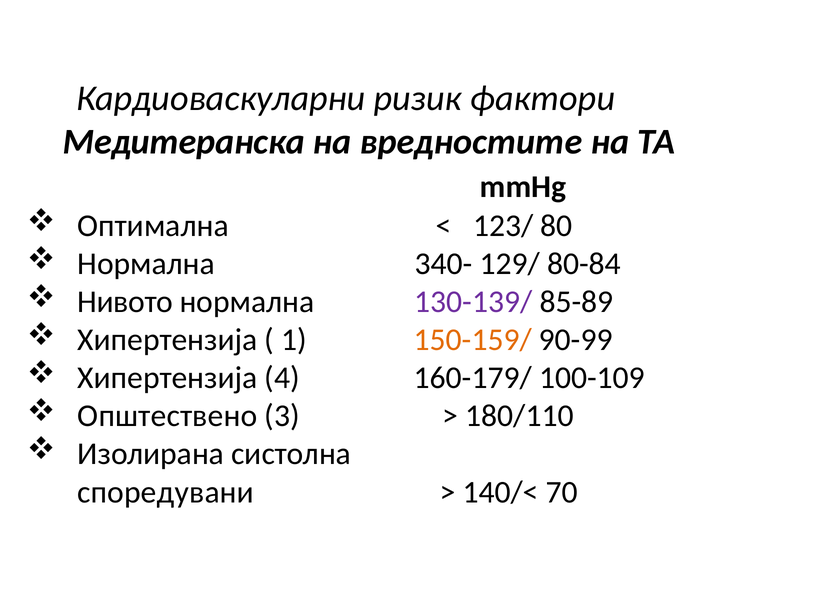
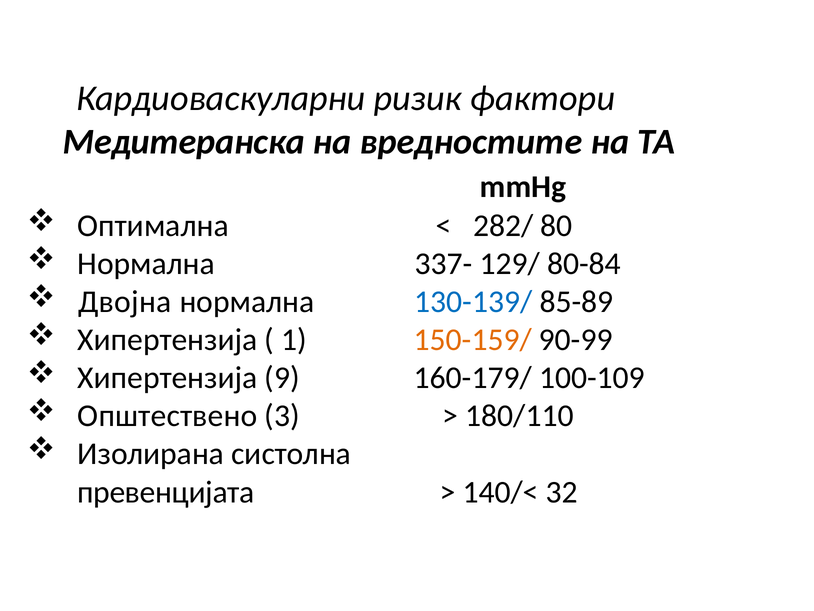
123/: 123/ -> 282/
340-: 340- -> 337-
Нивото: Нивото -> Двојна
130-139/ colour: purple -> blue
4: 4 -> 9
споредувани: споредувани -> превенцијата
70: 70 -> 32
